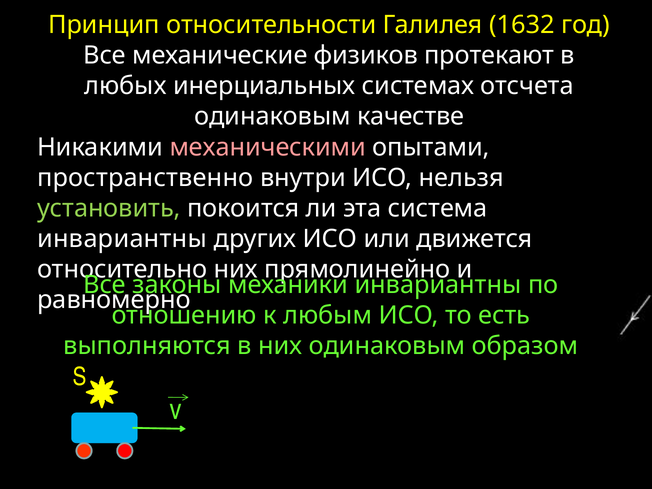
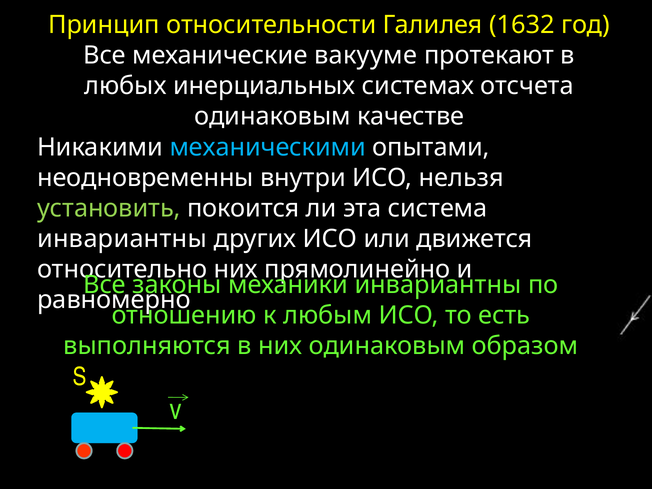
физиков: физиков -> вакууме
механическими colour: pink -> light blue
пространственно: пространственно -> неодновременны
